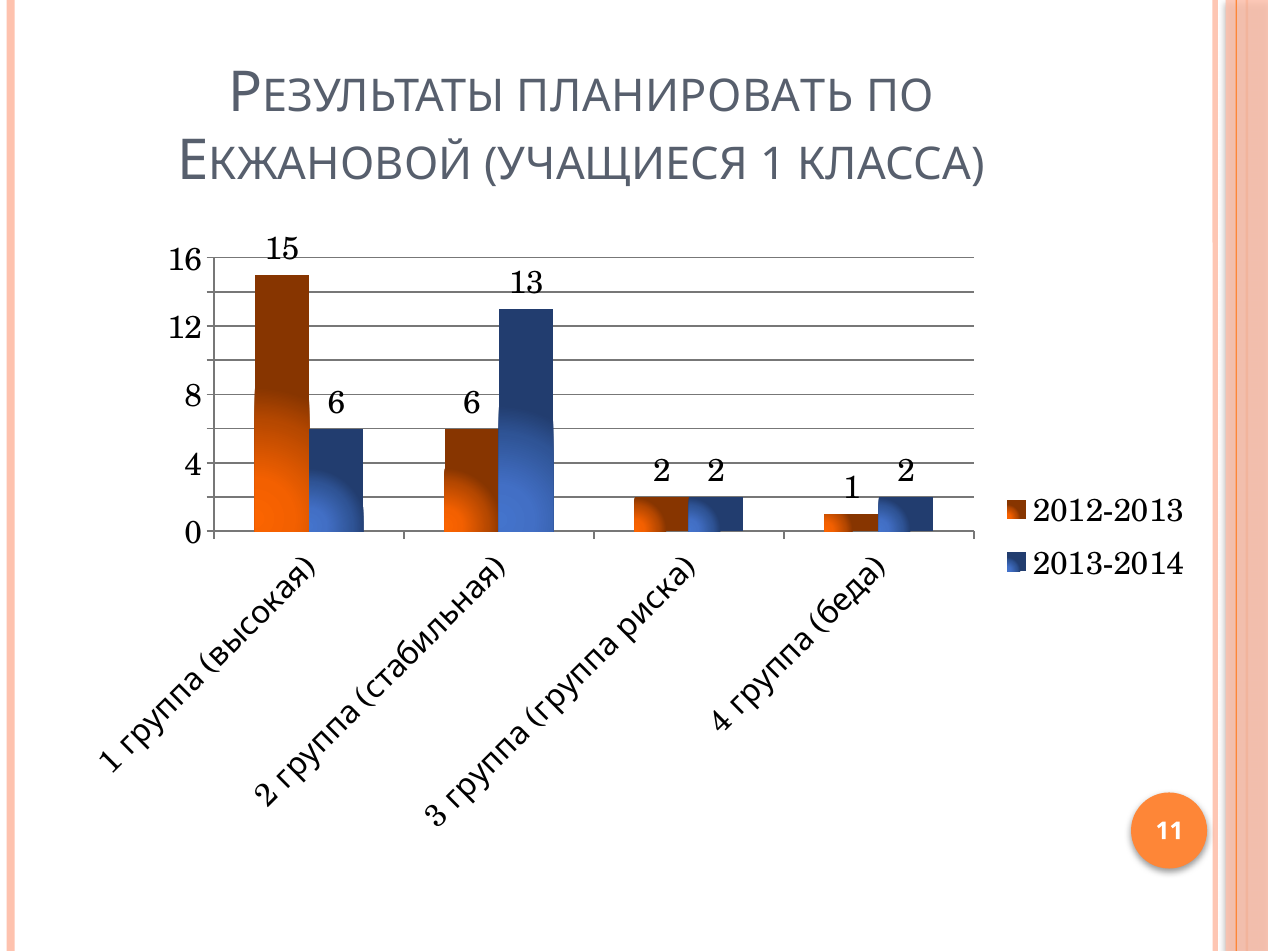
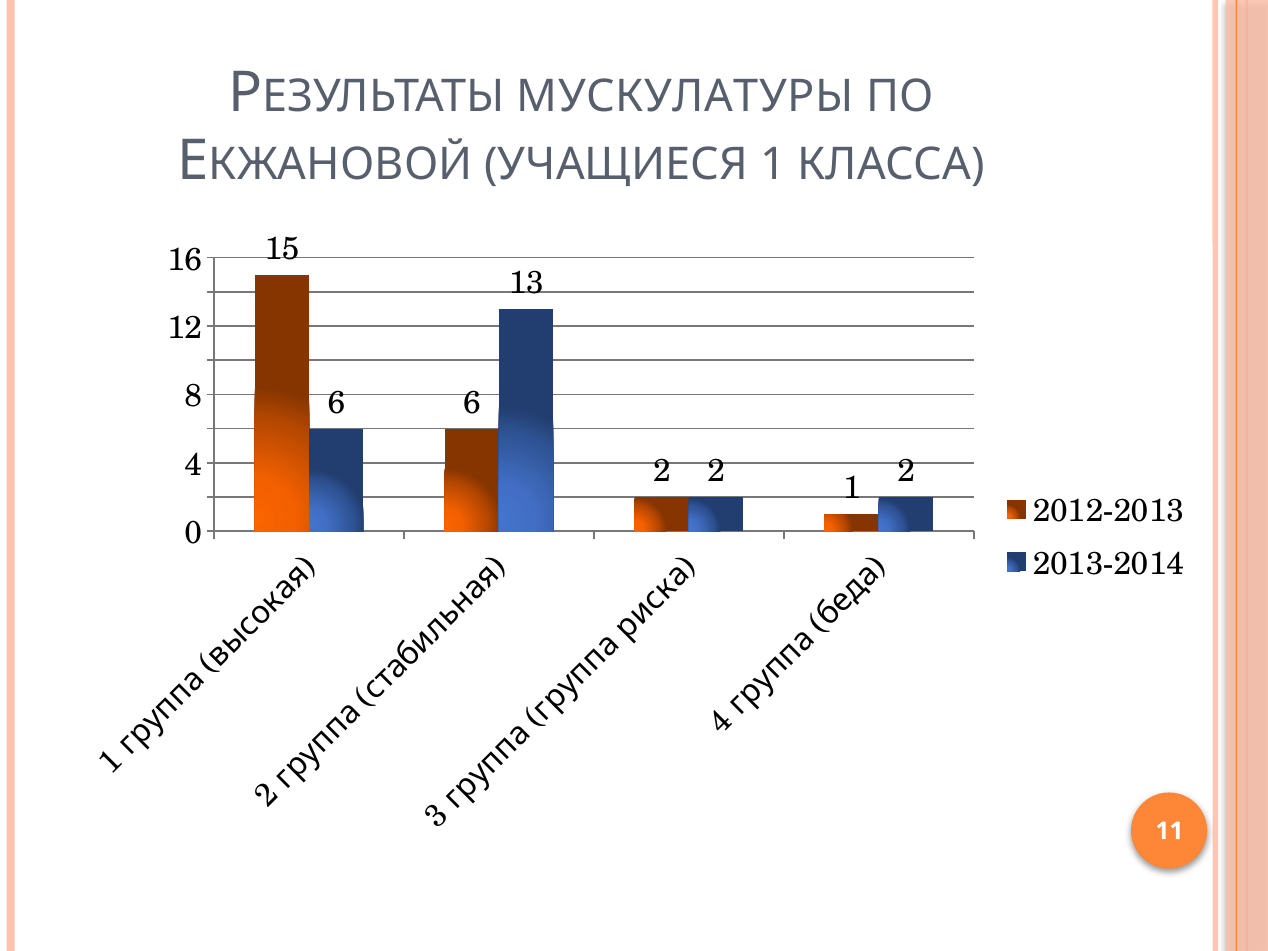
ПЛАНИРОВАТЬ: ПЛАНИРОВАТЬ -> МУСКУЛАТУРЫ
